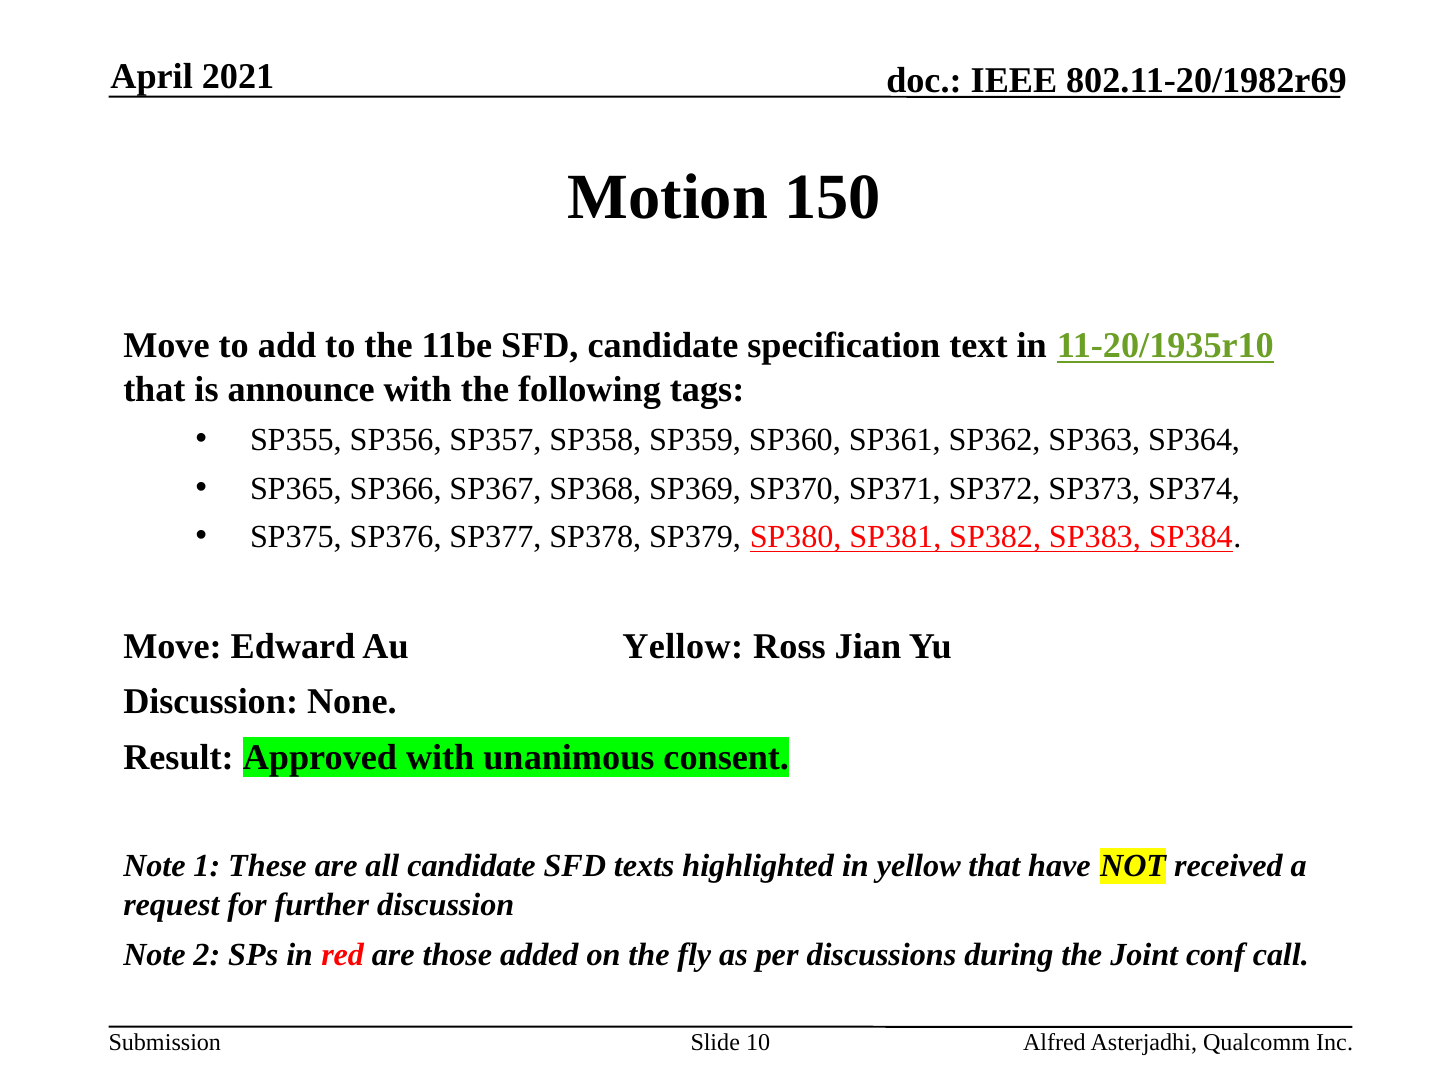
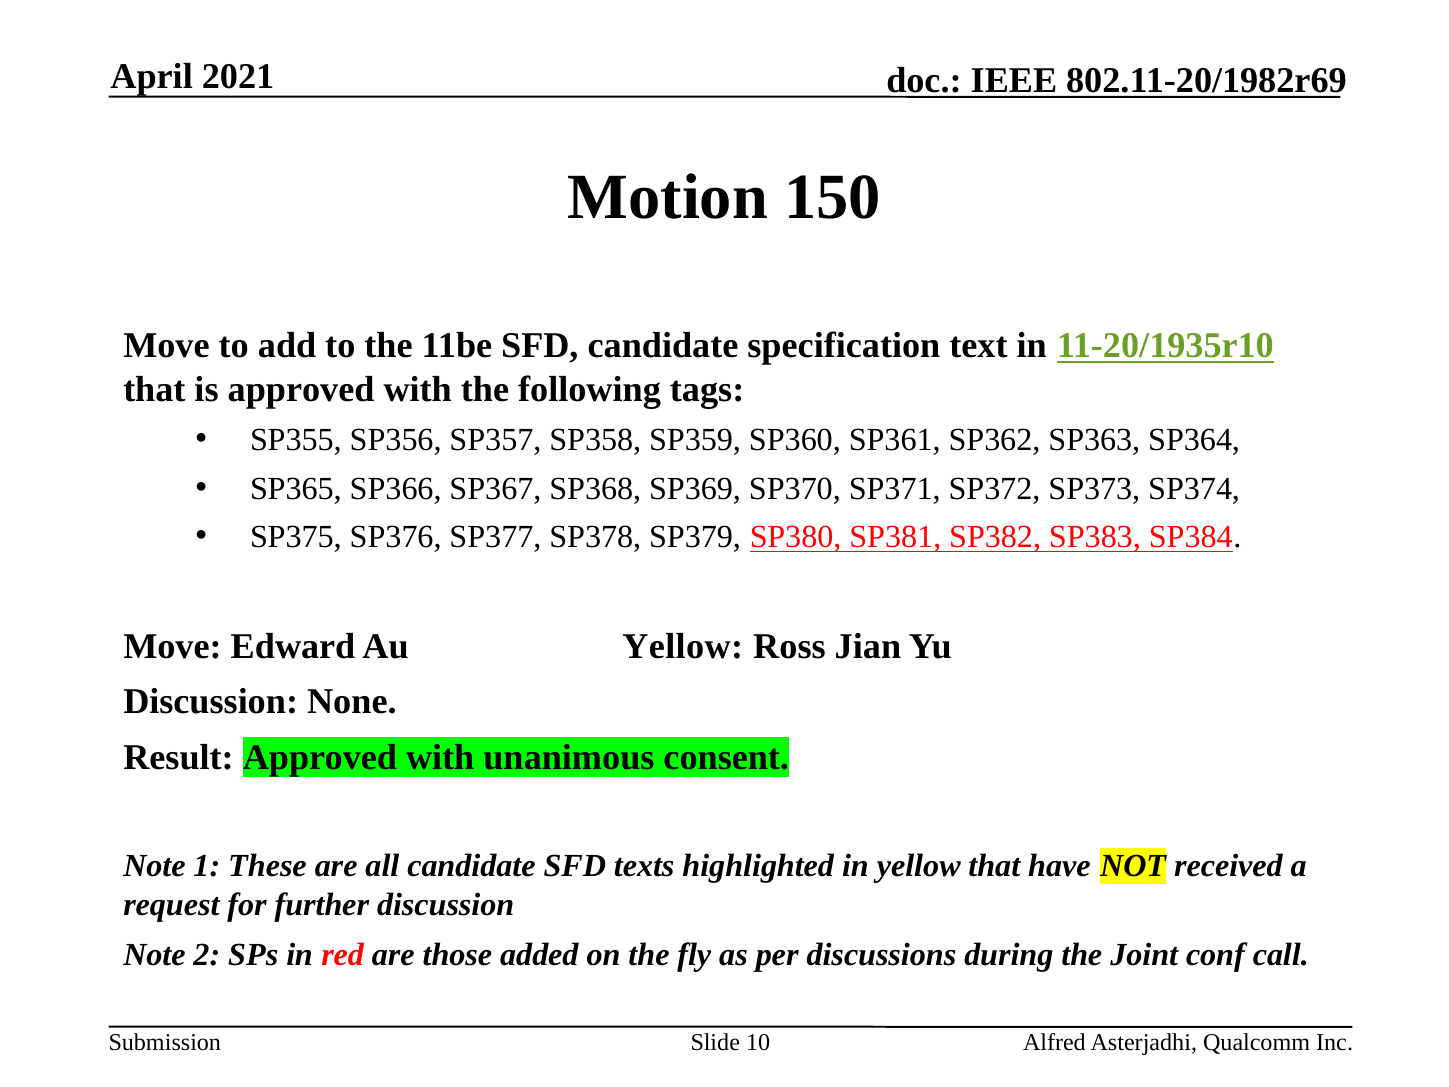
is announce: announce -> approved
